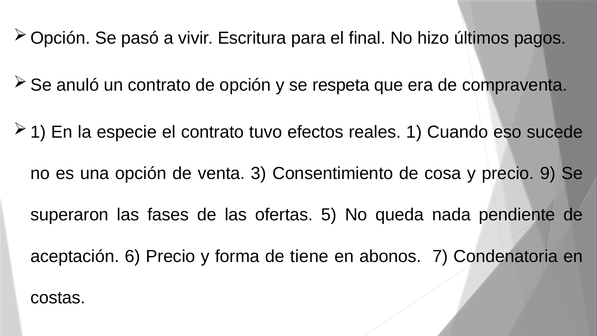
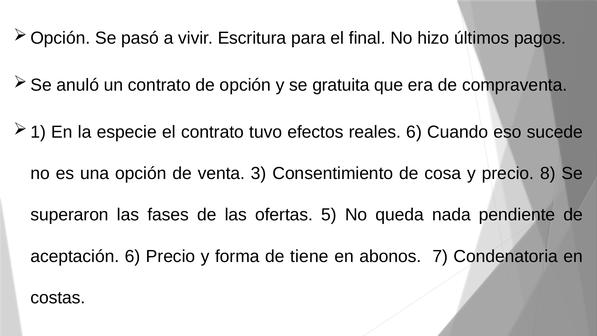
respeta: respeta -> gratuita
reales 1: 1 -> 6
9: 9 -> 8
